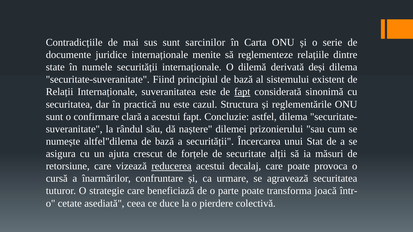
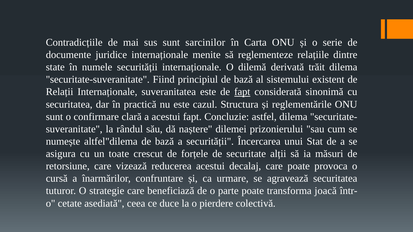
deși: deși -> trăit
ajuta: ajuta -> toate
reducerea underline: present -> none
